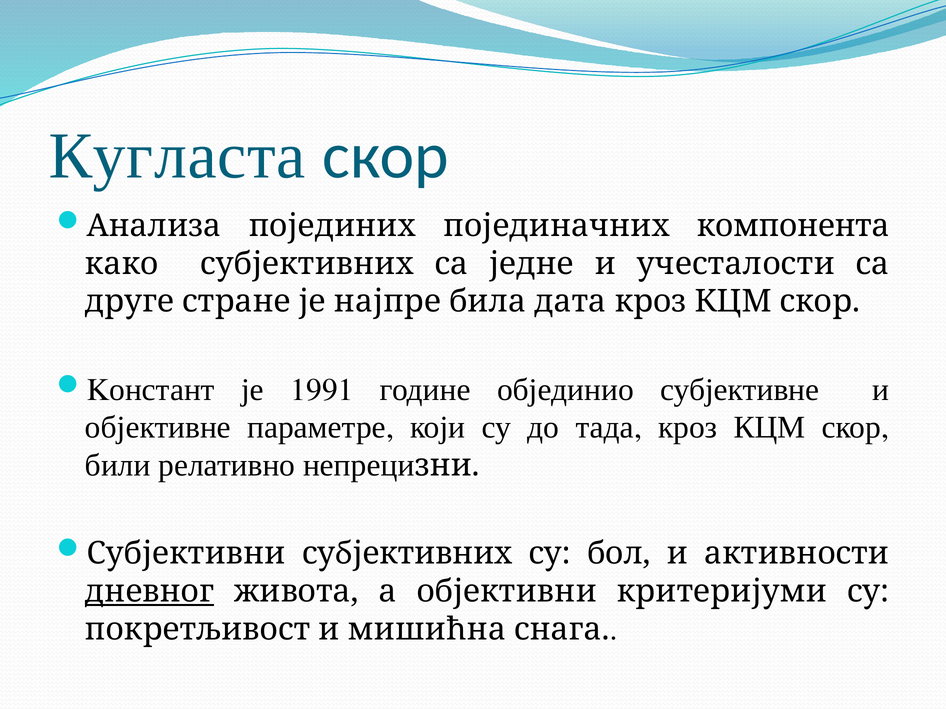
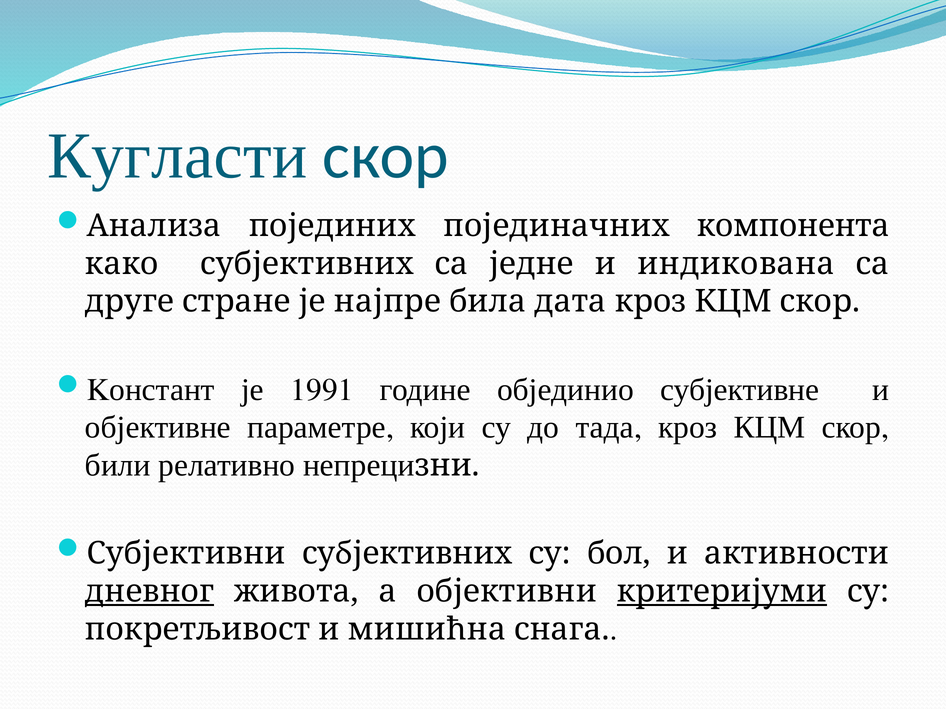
Кугласта: Кугласта -> Кугласти
учесталости: учесталости -> индикована
критеријуми underline: none -> present
